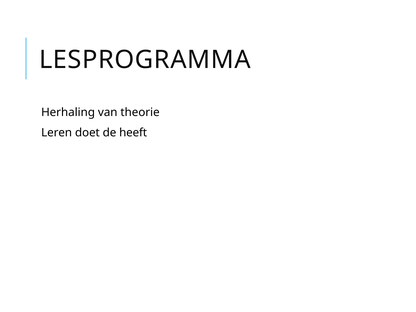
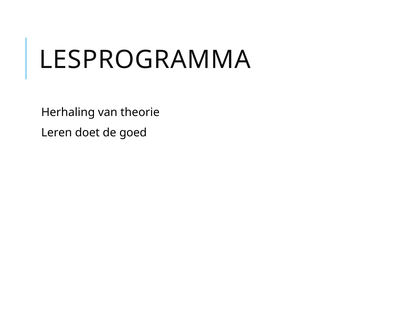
heeft: heeft -> goed
